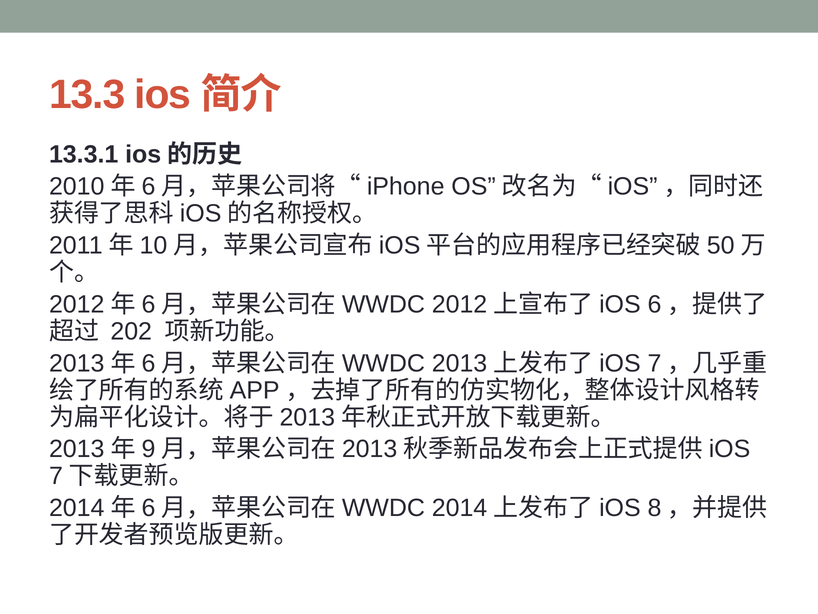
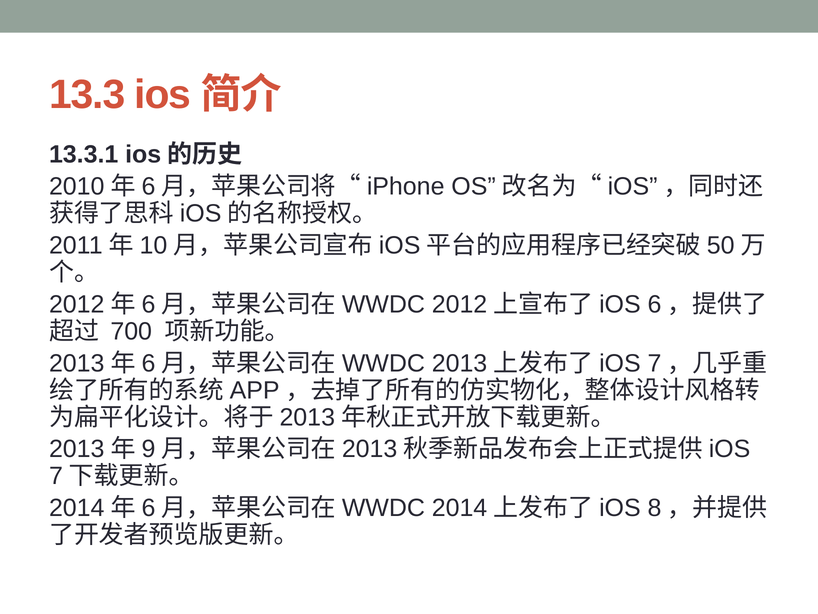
202: 202 -> 700
